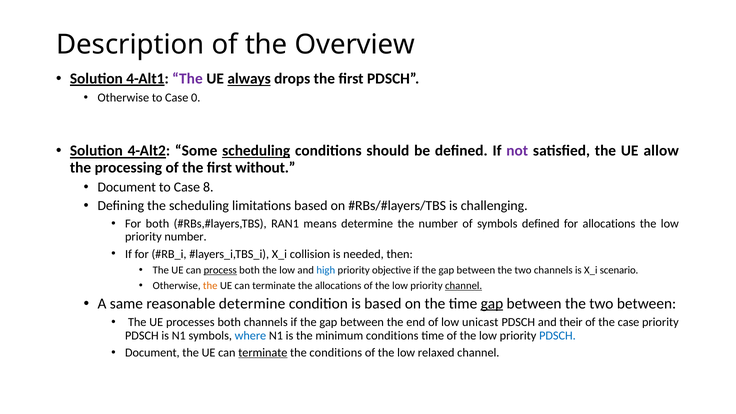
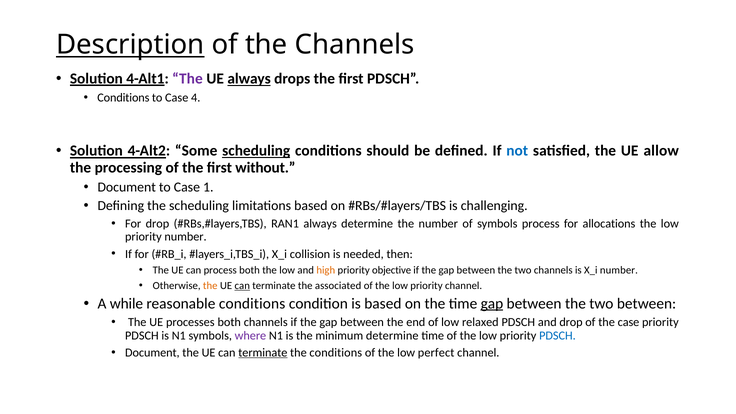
Description underline: none -> present
the Overview: Overview -> Channels
Otherwise at (123, 98): Otherwise -> Conditions
0: 0 -> 4
not colour: purple -> blue
8: 8 -> 1
For both: both -> drop
RAN1 means: means -> always
symbols defined: defined -> process
process at (220, 270) underline: present -> none
high colour: blue -> orange
X_i scenario: scenario -> number
can at (242, 286) underline: none -> present
the allocations: allocations -> associated
channel at (464, 286) underline: present -> none
same: same -> while
reasonable determine: determine -> conditions
unicast: unicast -> relaxed
and their: their -> drop
where colour: blue -> purple
minimum conditions: conditions -> determine
relaxed: relaxed -> perfect
